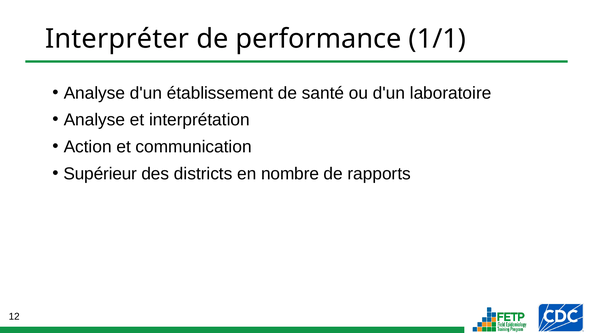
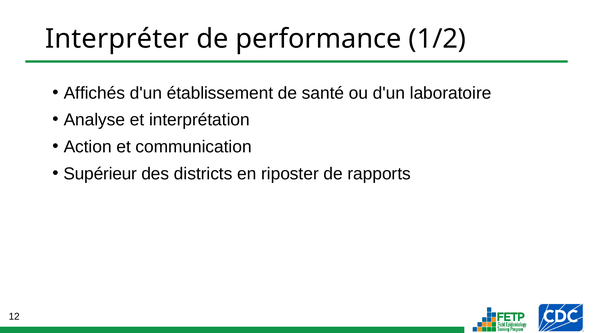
1/1: 1/1 -> 1/2
Analyse at (94, 93): Analyse -> Affichés
nombre: nombre -> riposter
